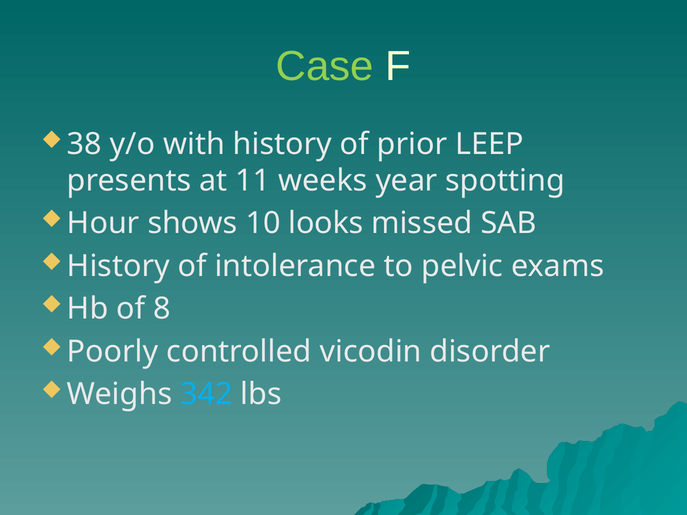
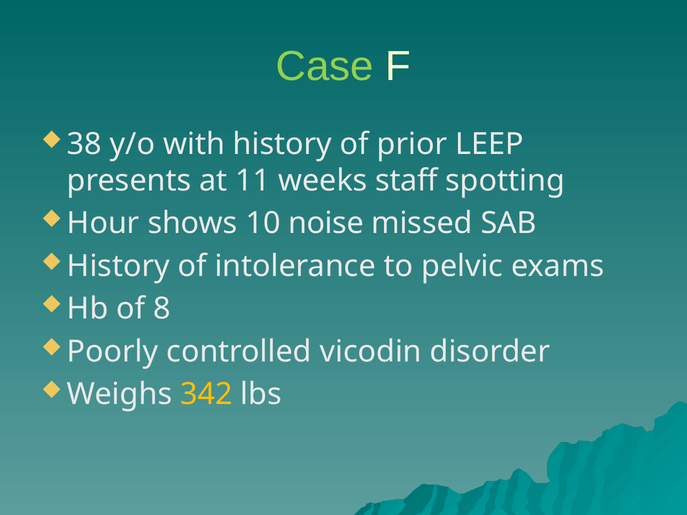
year: year -> staff
looks: looks -> noise
342 colour: light blue -> yellow
